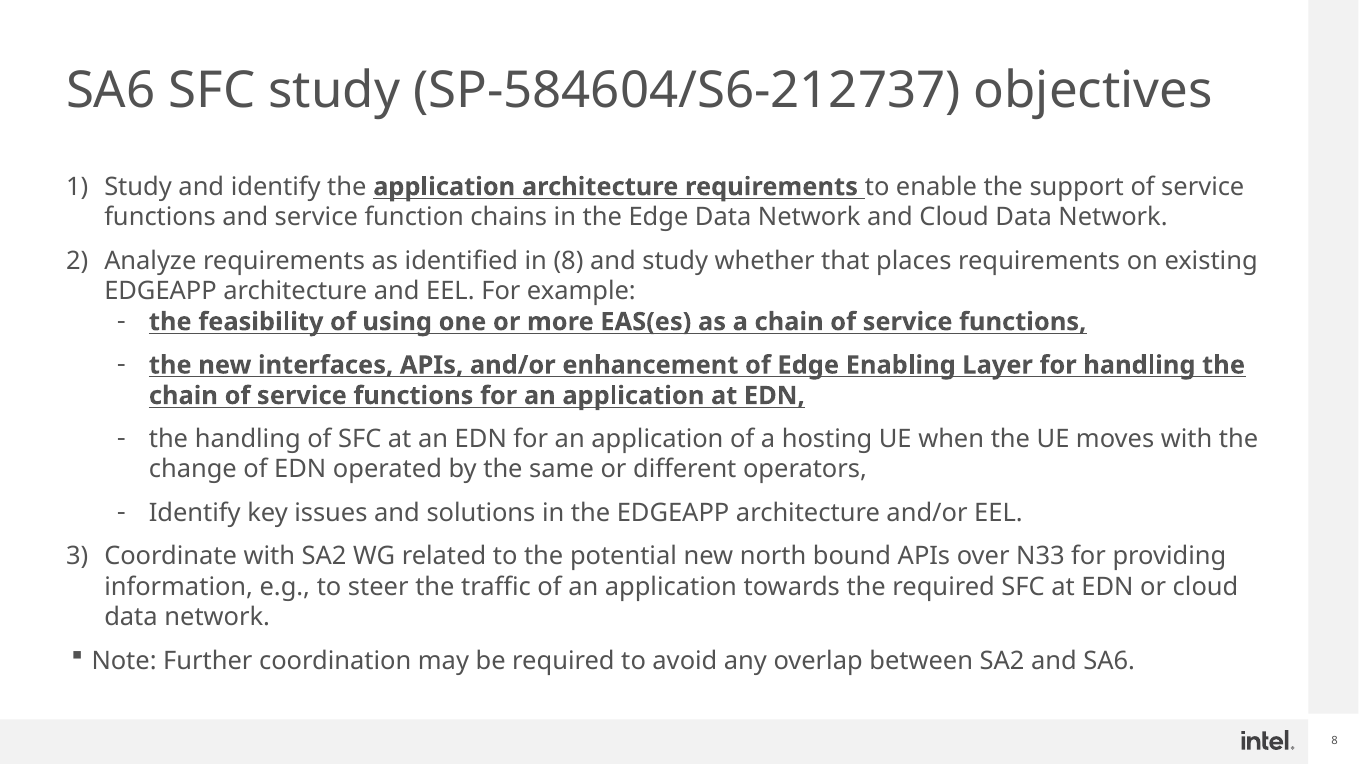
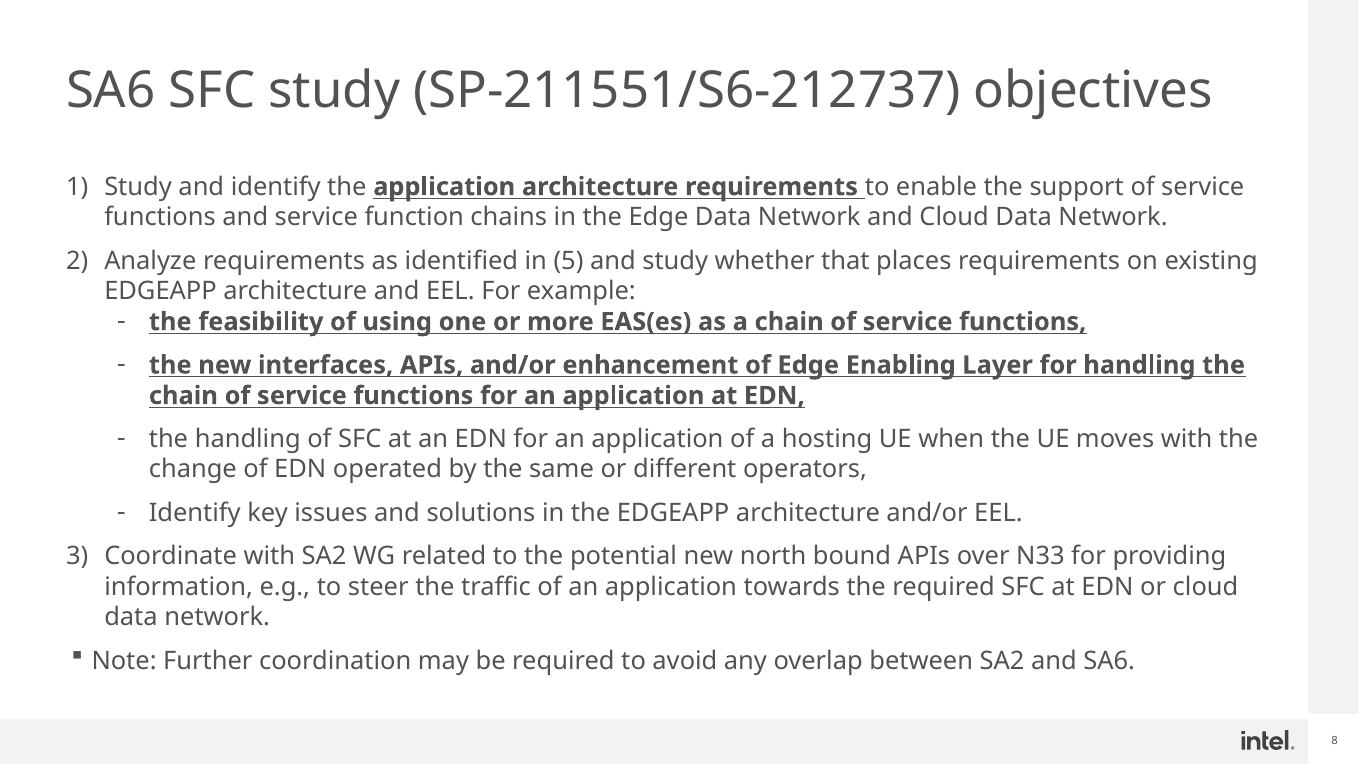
SP-584604/S6-212737: SP-584604/S6-212737 -> SP-211551/S6-212737
in 8: 8 -> 5
